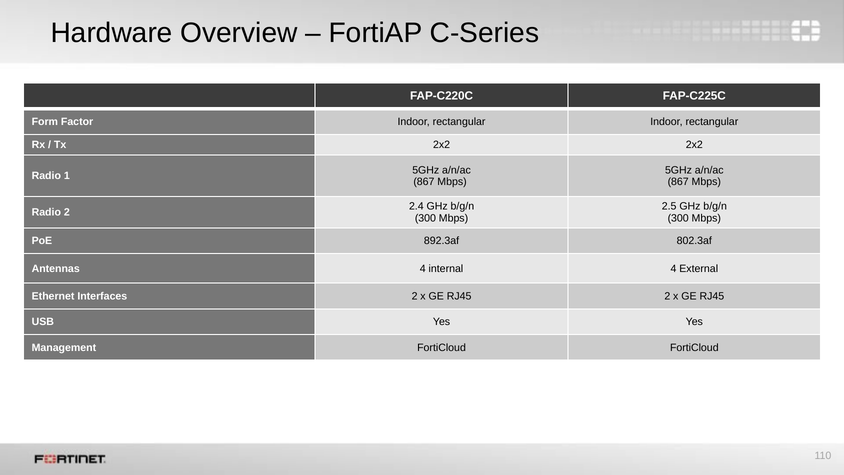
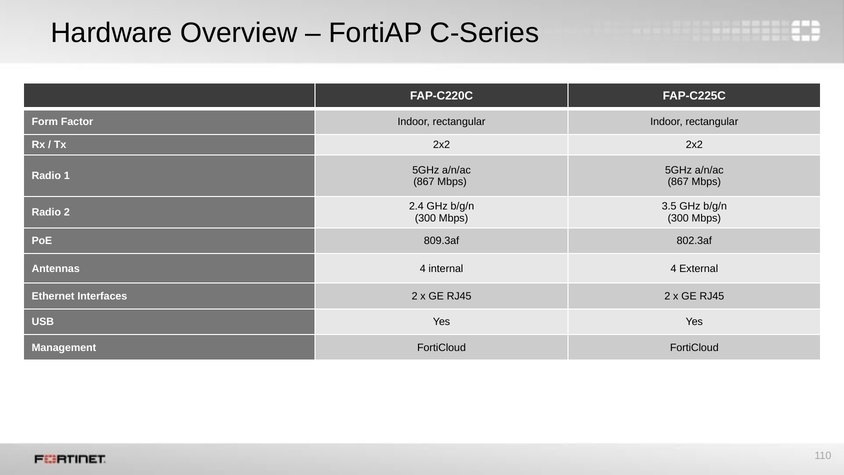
2.5: 2.5 -> 3.5
892.3af: 892.3af -> 809.3af
